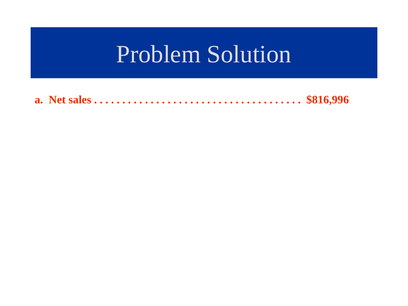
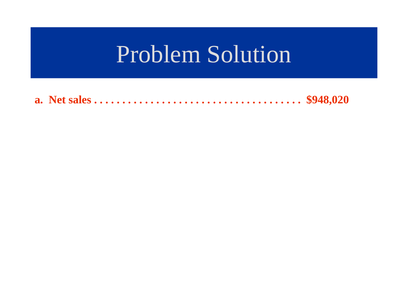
$816,996: $816,996 -> $948,020
